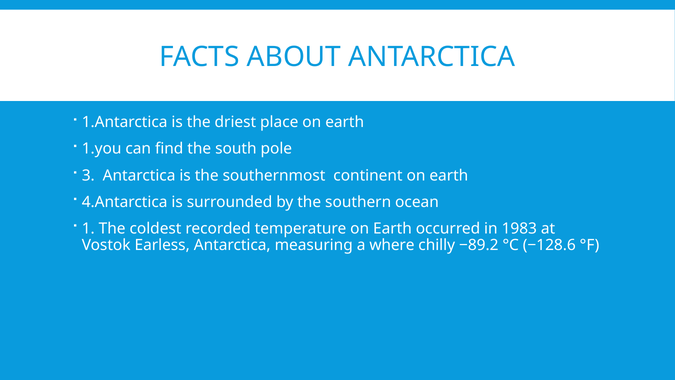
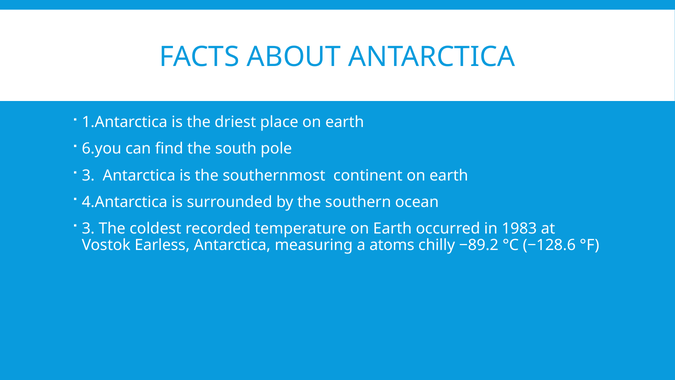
1.you: 1.you -> 6.you
1 at (88, 228): 1 -> 3
where: where -> atoms
